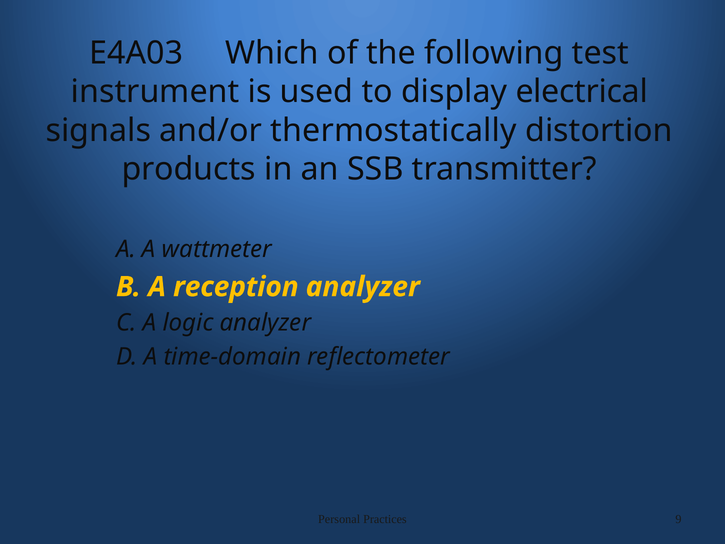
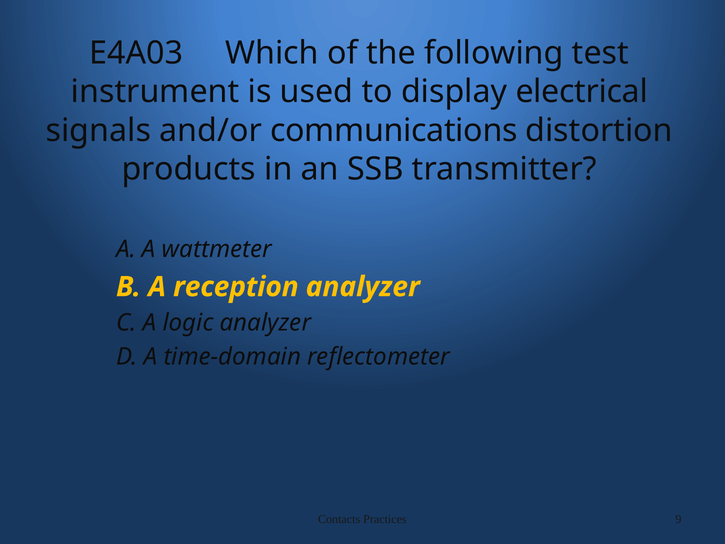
thermostatically: thermostatically -> communications
Personal: Personal -> Contacts
